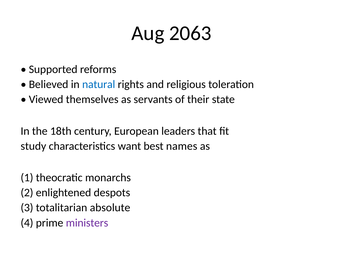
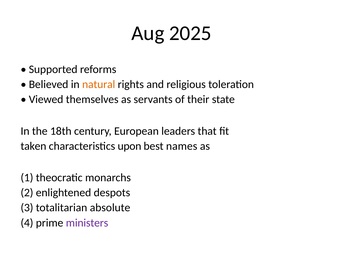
2063: 2063 -> 2025
natural colour: blue -> orange
study: study -> taken
want: want -> upon
